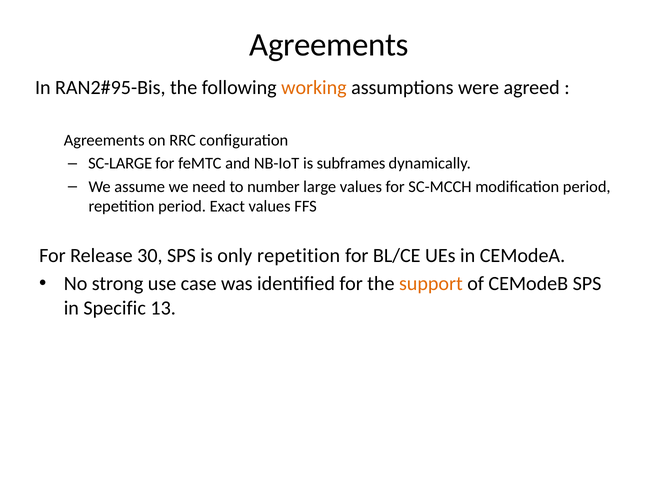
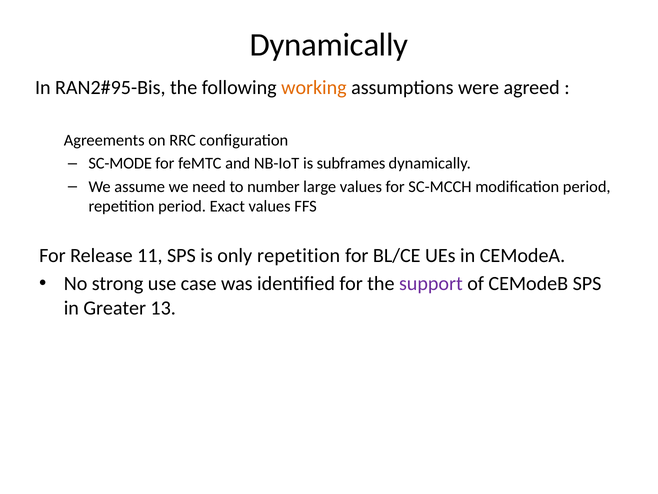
Agreements at (329, 45): Agreements -> Dynamically
SC-LARGE: SC-LARGE -> SC-MODE
30: 30 -> 11
support colour: orange -> purple
Specific: Specific -> Greater
